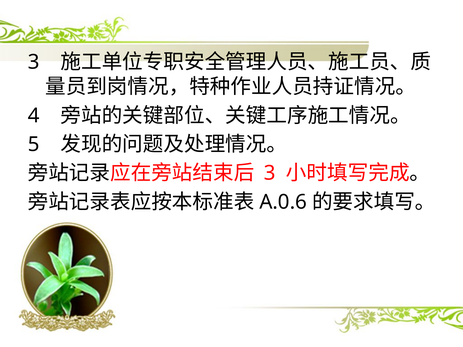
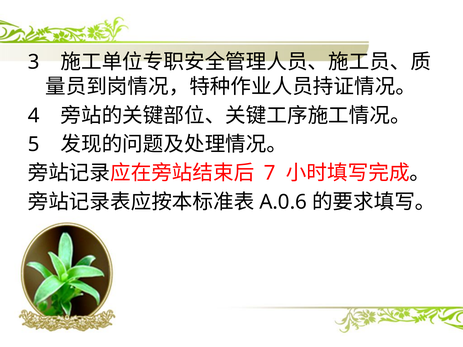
3 at (270, 173): 3 -> 7
